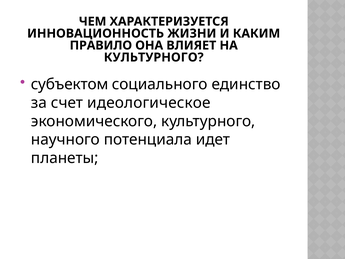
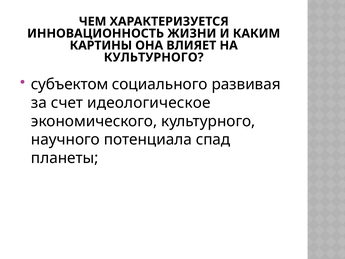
ПРАВИЛО: ПРАВИЛО -> КАРТИНЫ
единство: единство -> развивая
идет: идет -> спад
